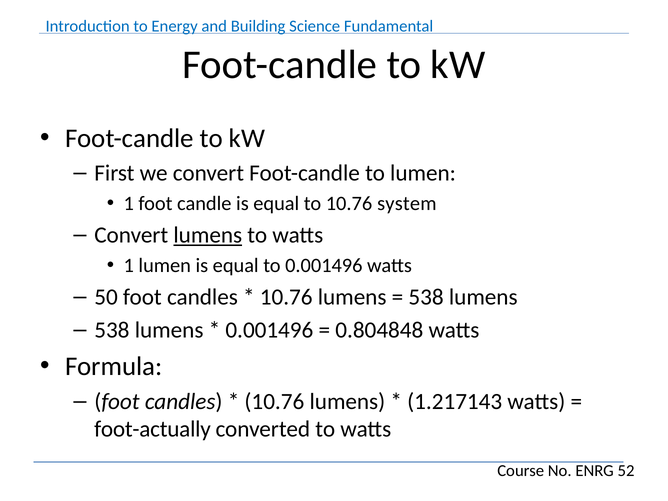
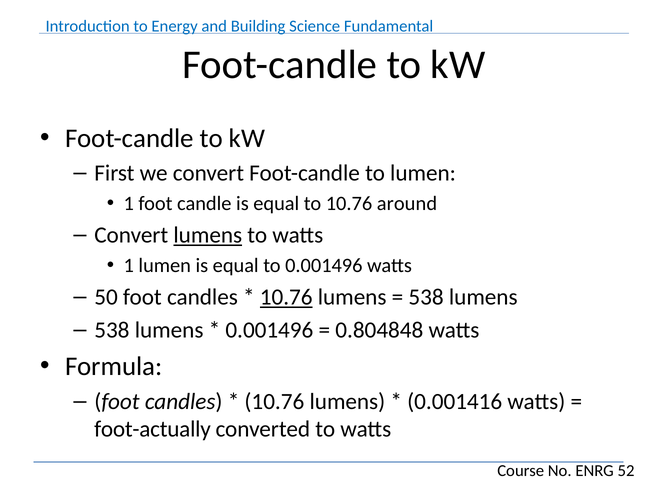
system: system -> around
10.76 at (286, 297) underline: none -> present
1.217143: 1.217143 -> 0.001416
